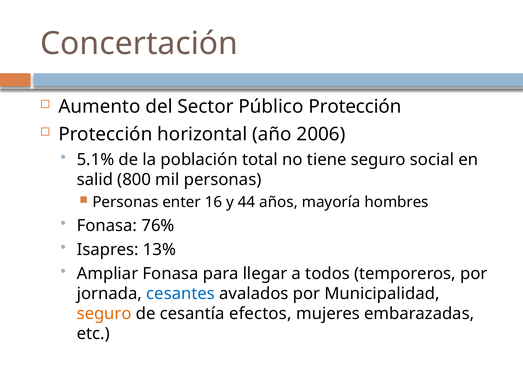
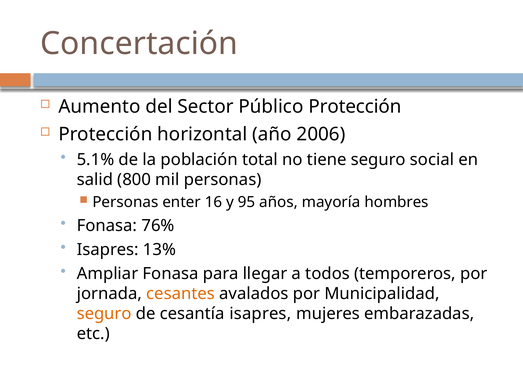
44: 44 -> 95
cesantes colour: blue -> orange
cesantía efectos: efectos -> isapres
